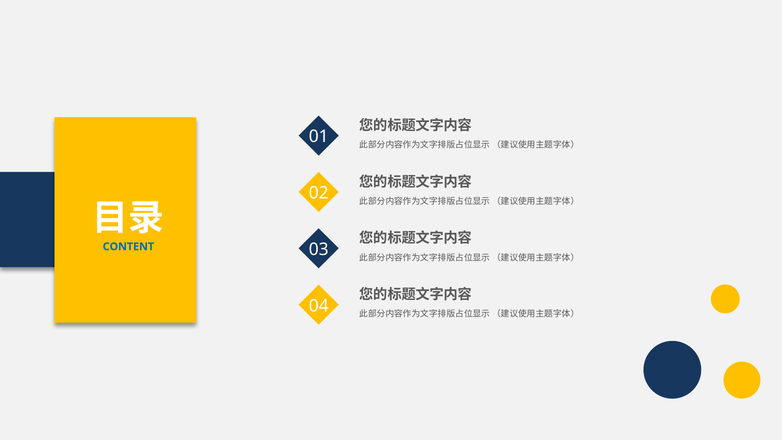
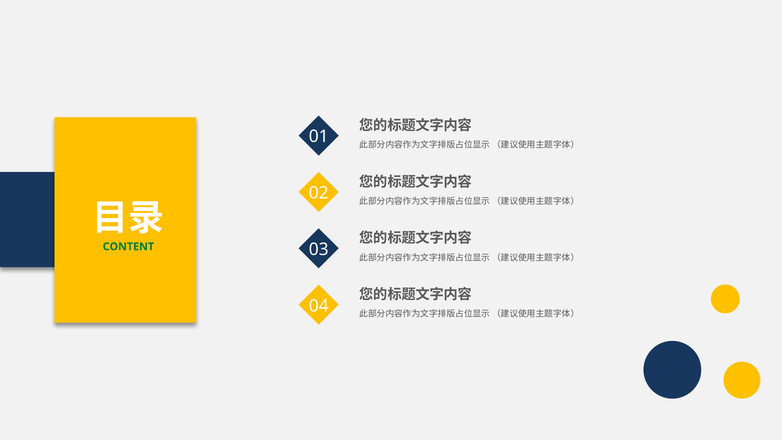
CONTENT colour: blue -> green
